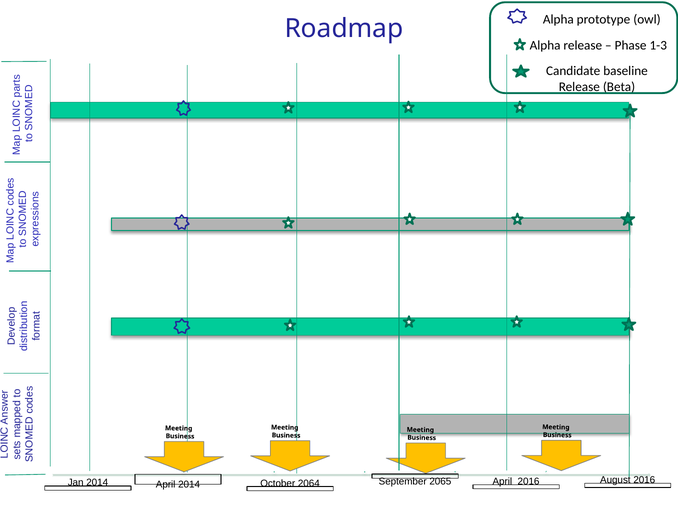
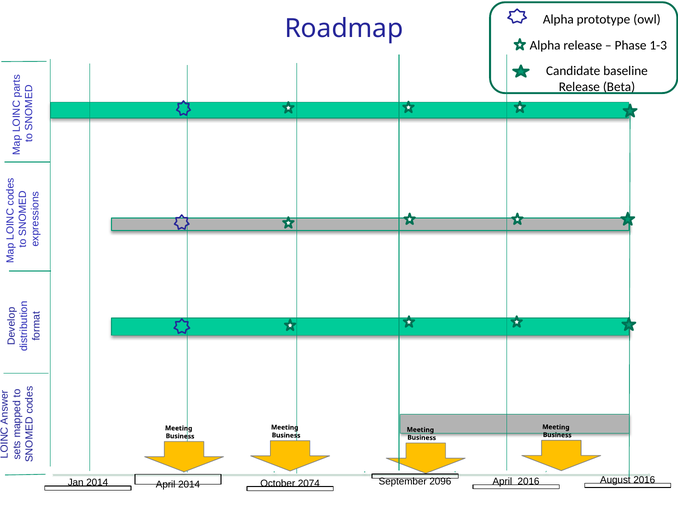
2065: 2065 -> 2096
2064: 2064 -> 2074
